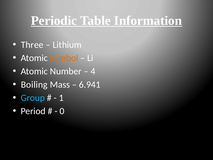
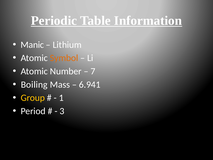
Three: Three -> Manic
4: 4 -> 7
Group colour: light blue -> yellow
0: 0 -> 3
